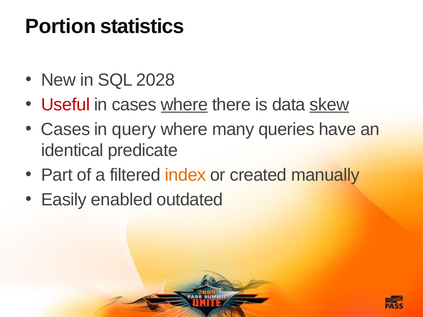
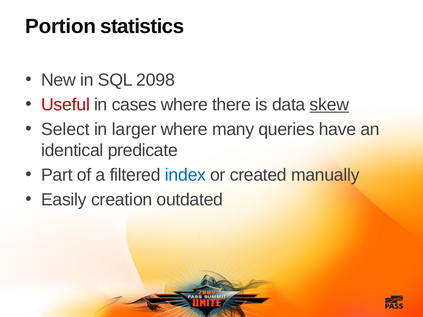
2028: 2028 -> 2098
where at (184, 105) underline: present -> none
Cases at (66, 129): Cases -> Select
query: query -> larger
index colour: orange -> blue
enabled: enabled -> creation
